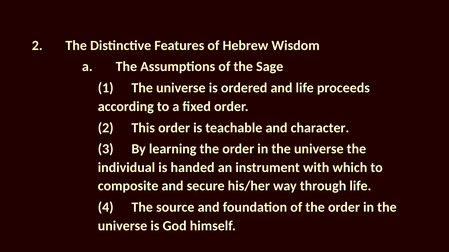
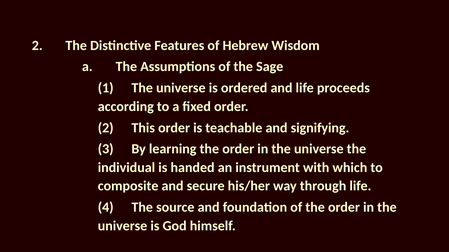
character: character -> signifying
